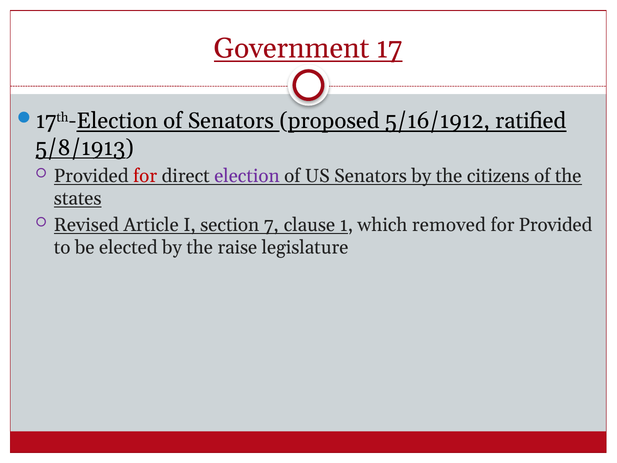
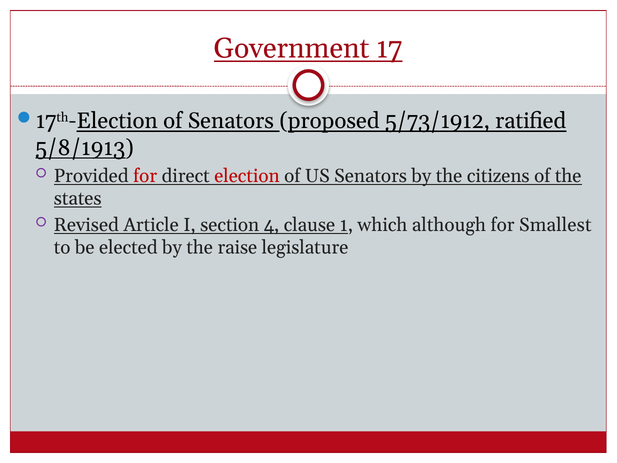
5/16/1912: 5/16/1912 -> 5/73/1912
election colour: purple -> red
7: 7 -> 4
removed: removed -> although
for Provided: Provided -> Smallest
